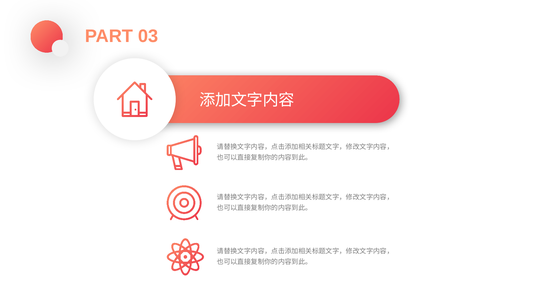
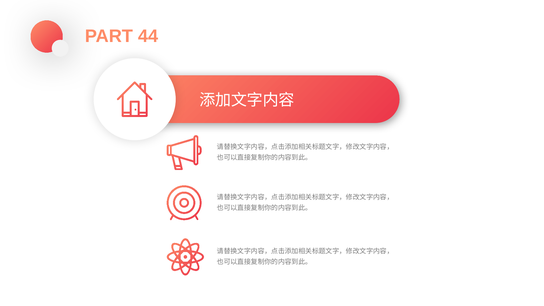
03: 03 -> 44
